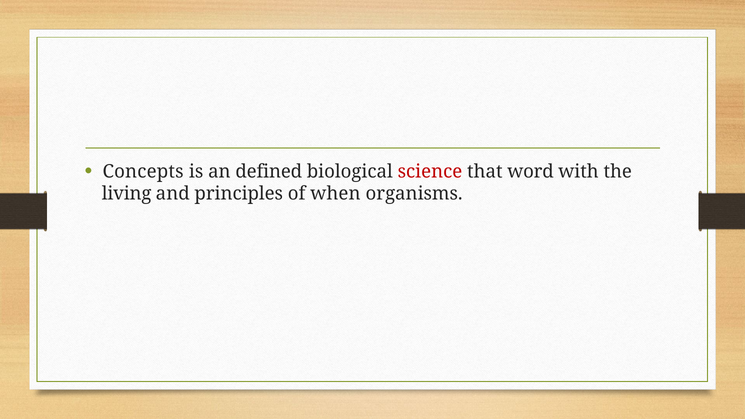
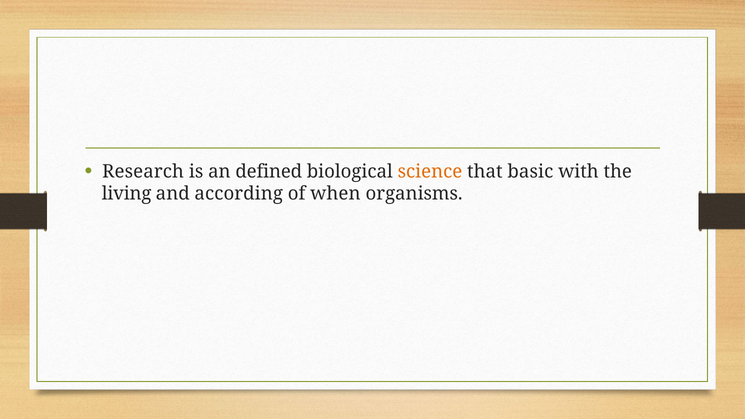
Concepts: Concepts -> Research
science colour: red -> orange
word: word -> basic
principles: principles -> according
